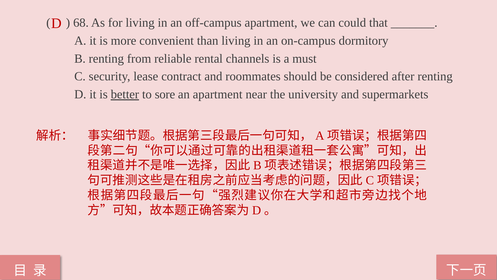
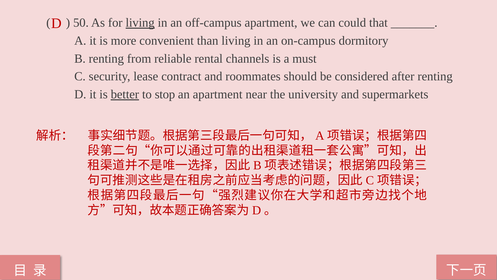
68: 68 -> 50
living at (140, 23) underline: none -> present
sore: sore -> stop
